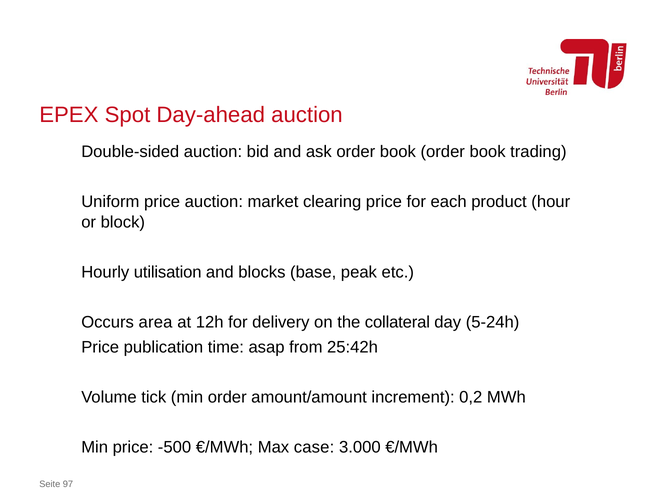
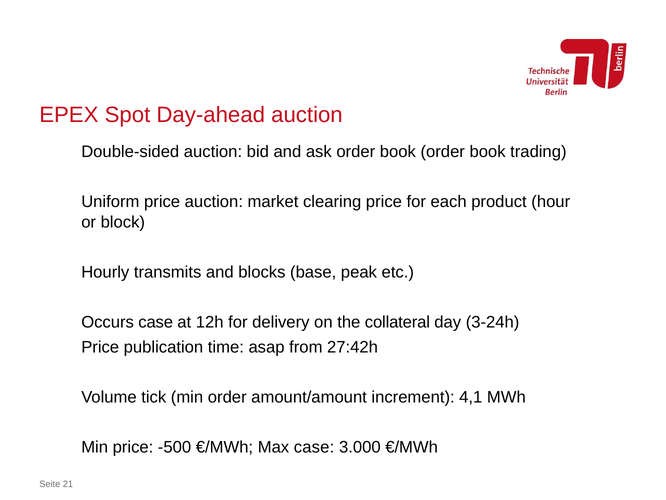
utilisation: utilisation -> transmits
Occurs area: area -> case
5-24h: 5-24h -> 3-24h
25:42h: 25:42h -> 27:42h
0,2: 0,2 -> 4,1
97: 97 -> 21
